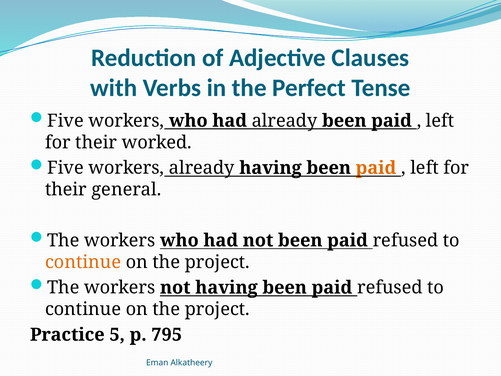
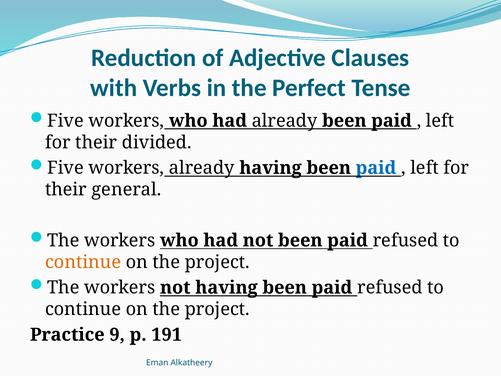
worked: worked -> divided
paid at (376, 168) colour: orange -> blue
5: 5 -> 9
795: 795 -> 191
